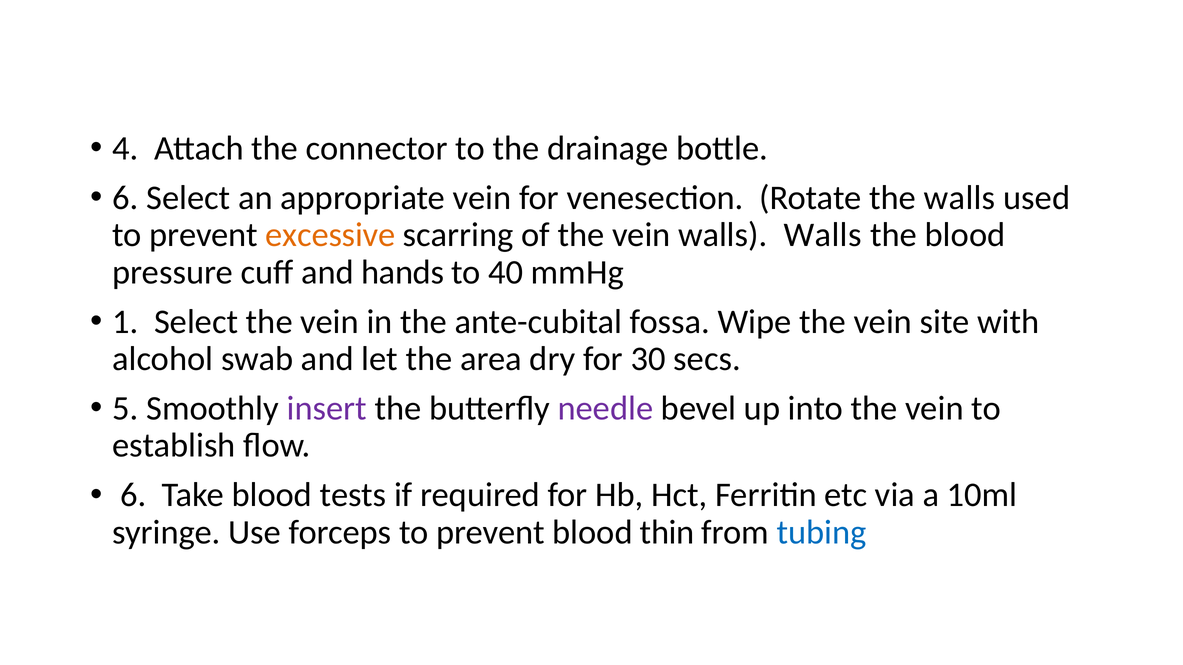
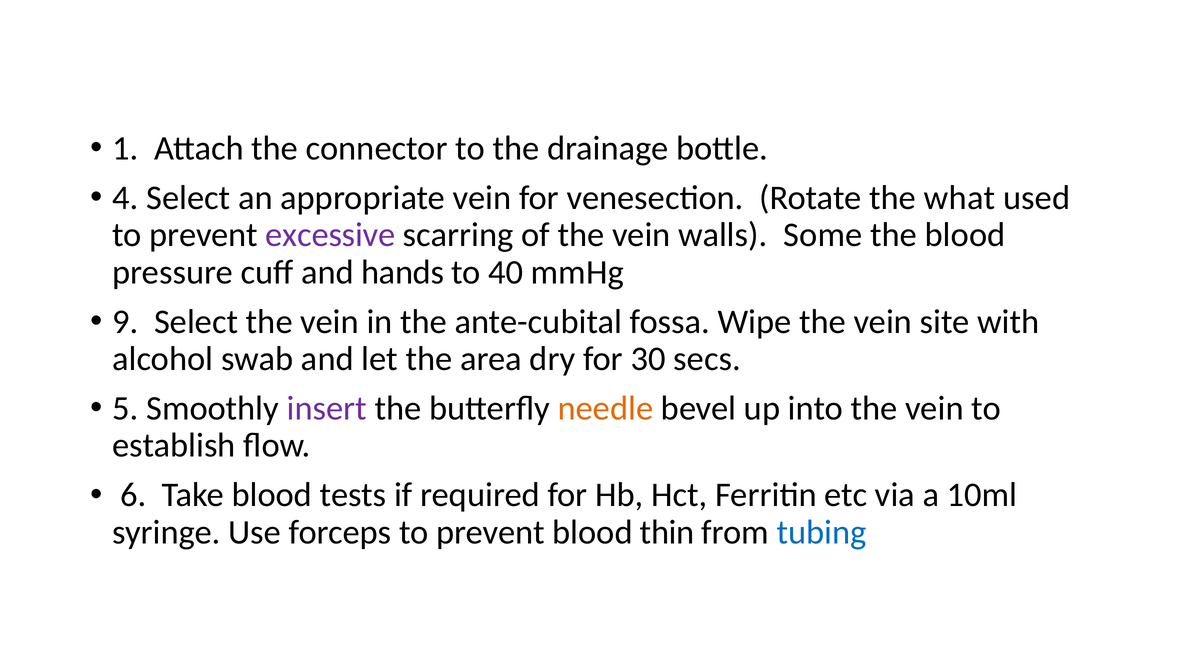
4: 4 -> 1
6 at (125, 198): 6 -> 4
the walls: walls -> what
excessive colour: orange -> purple
walls Walls: Walls -> Some
1: 1 -> 9
needle colour: purple -> orange
